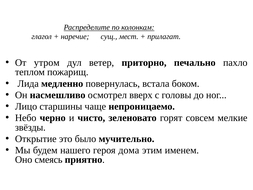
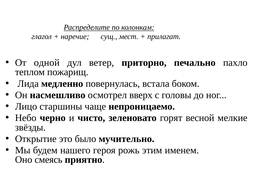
утром: утром -> одной
совсем: совсем -> весной
дома: дома -> рожь
